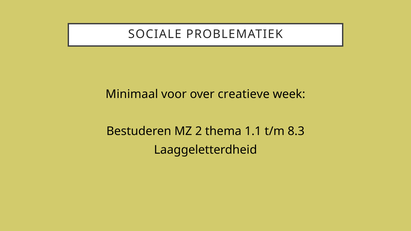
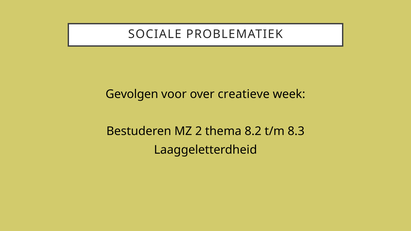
Minimaal: Minimaal -> Gevolgen
1.1: 1.1 -> 8.2
